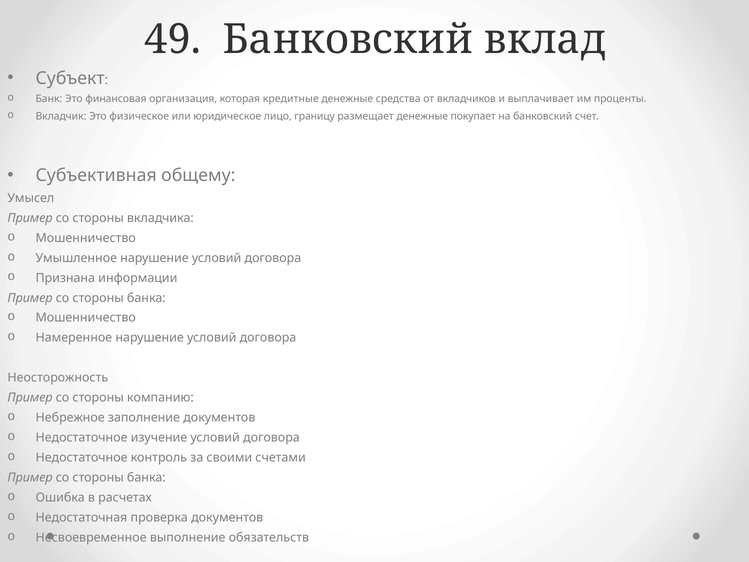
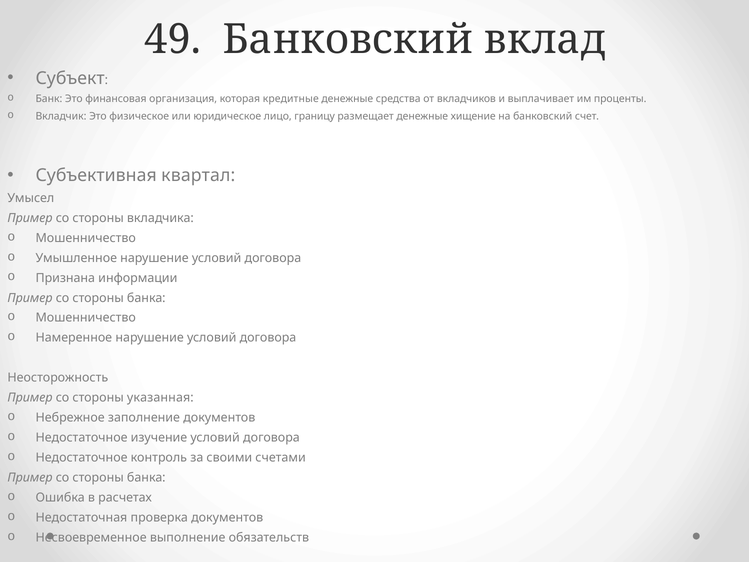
покупает: покупает -> хищение
общему: общему -> квартал
компанию: компанию -> указанная
